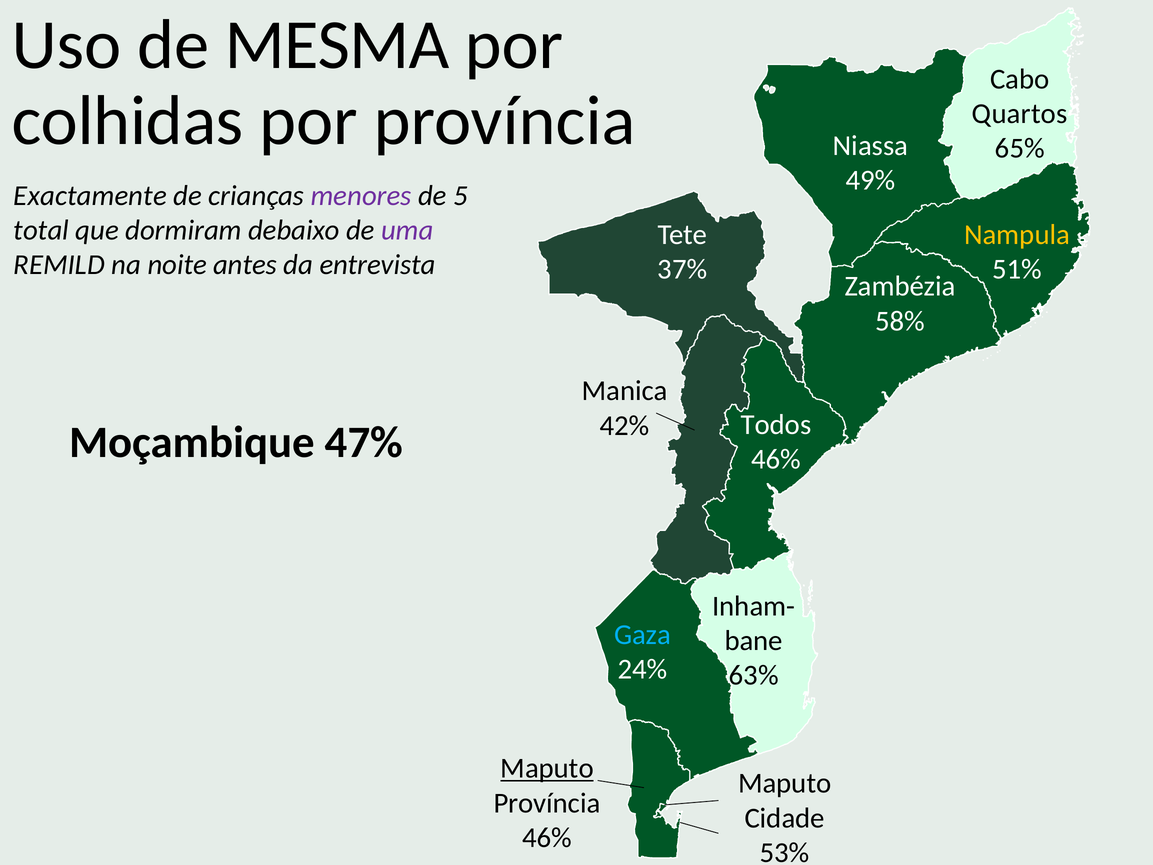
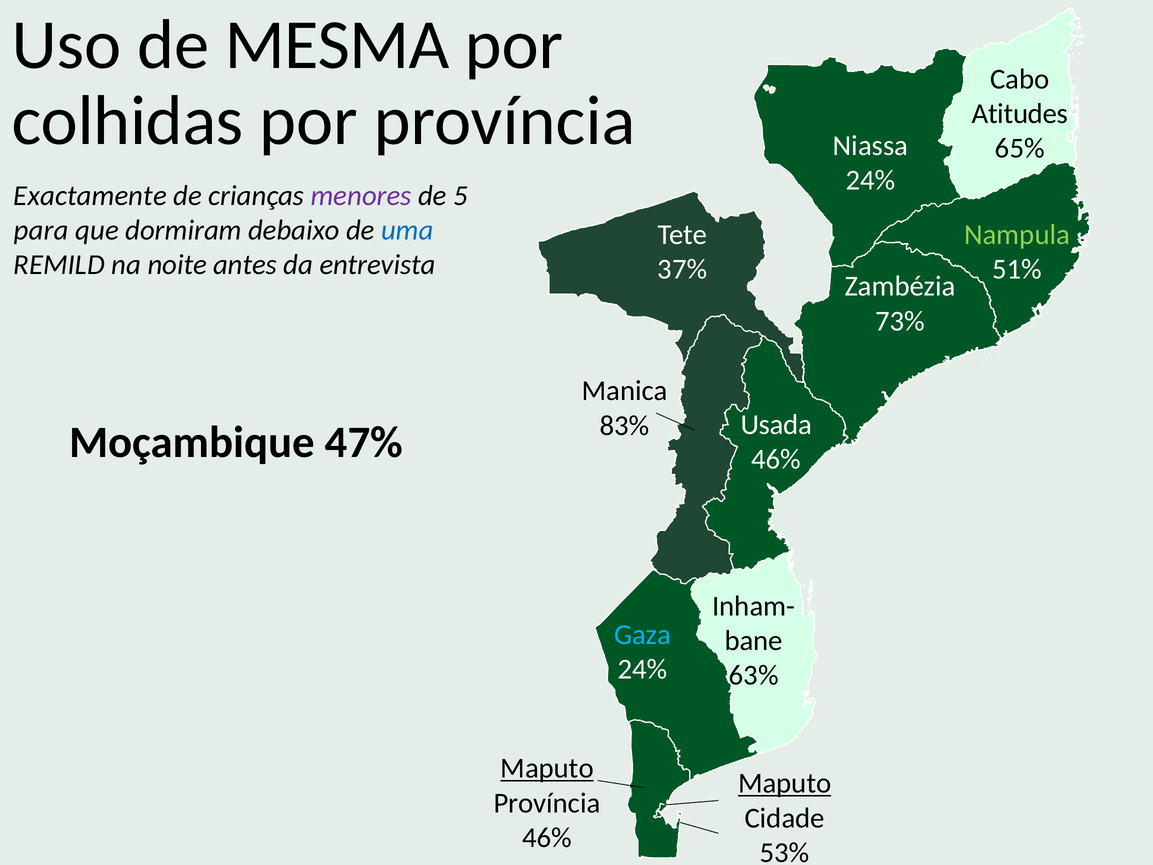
Quartos: Quartos -> Atitudes
49% at (871, 180): 49% -> 24%
total: total -> para
uma colour: purple -> blue
Nampula colour: yellow -> light green
58%: 58% -> 73%
Todos: Todos -> Usada
42%: 42% -> 83%
Maputo at (785, 783) underline: none -> present
